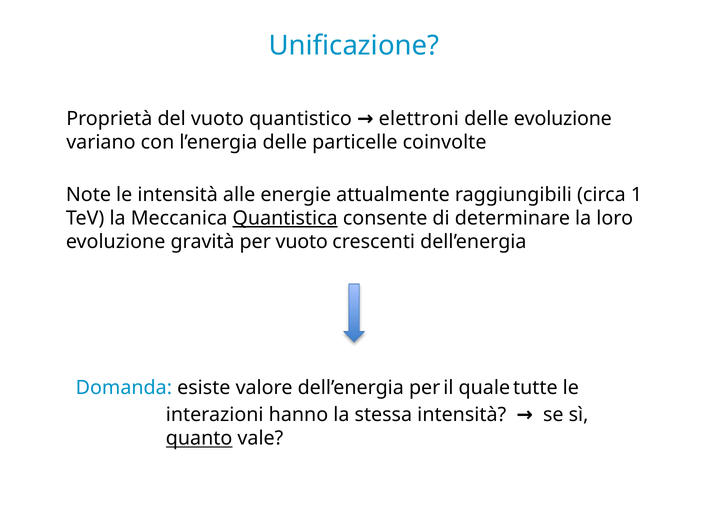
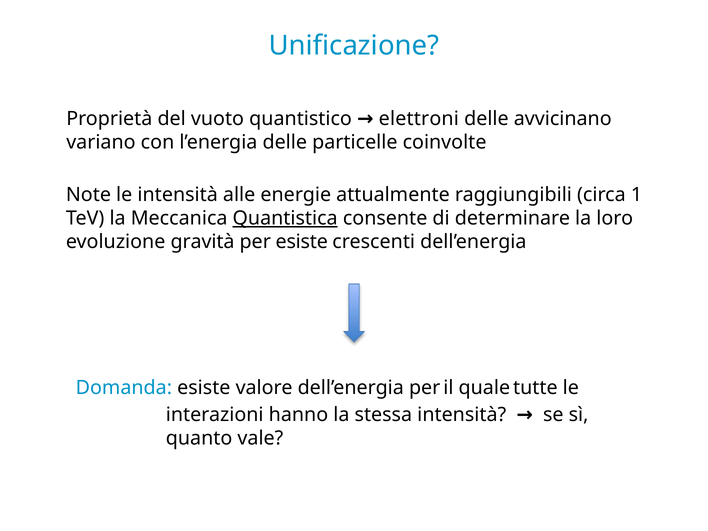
delle evoluzione: evoluzione -> avvicinano
per vuoto: vuoto -> esiste
quanto underline: present -> none
